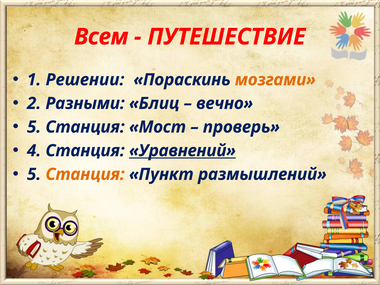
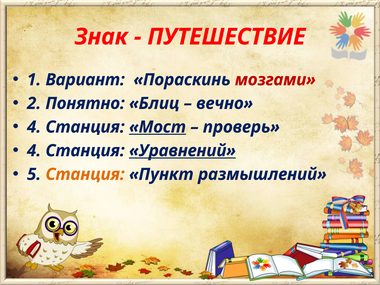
Всем: Всем -> Знак
Решении: Решении -> Вариант
мозгами colour: orange -> red
Разными: Разными -> Понятно
5 at (34, 127): 5 -> 4
Мост underline: none -> present
